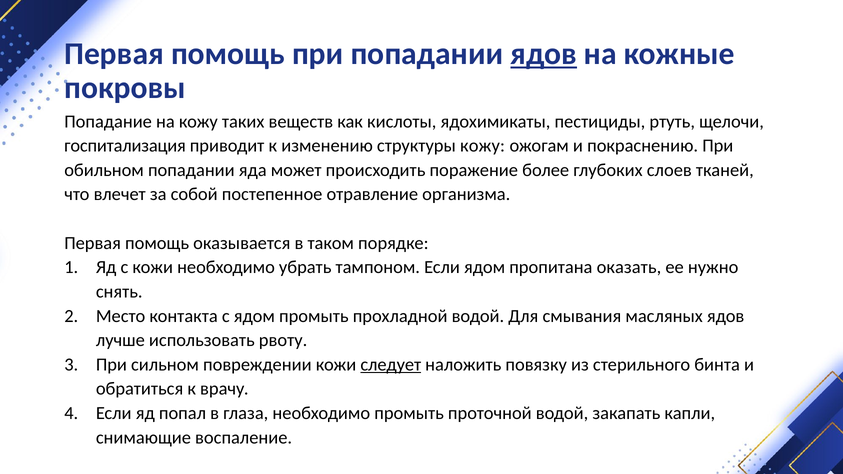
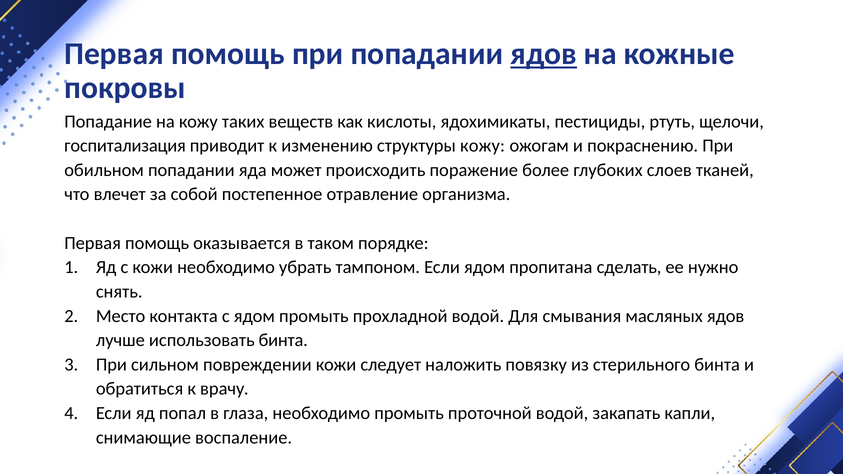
оказать: оказать -> сделать
использовать рвоту: рвоту -> бинта
следует underline: present -> none
